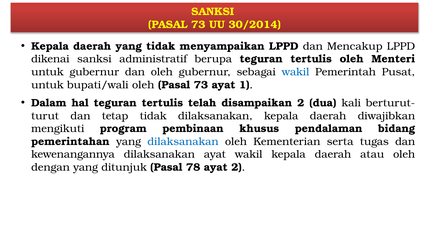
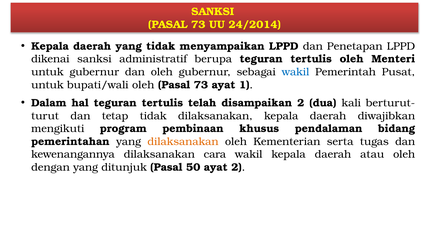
30/2014: 30/2014 -> 24/2014
Mencakup: Mencakup -> Penetapan
dilaksanakan at (183, 142) colour: blue -> orange
dilaksanakan ayat: ayat -> cara
78: 78 -> 50
